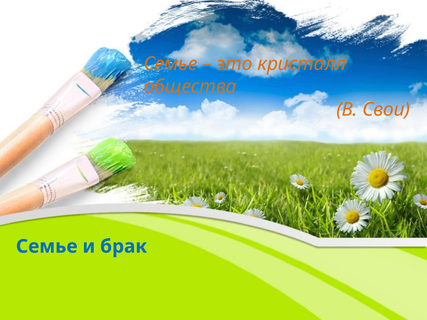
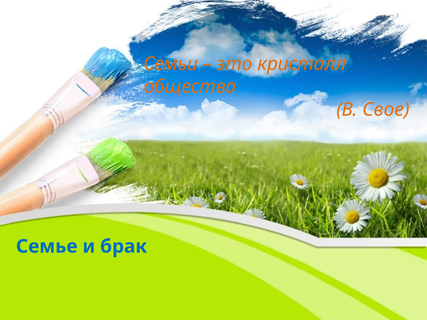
Семье at (171, 64): Семье -> Семьи
Свои: Свои -> Свое
